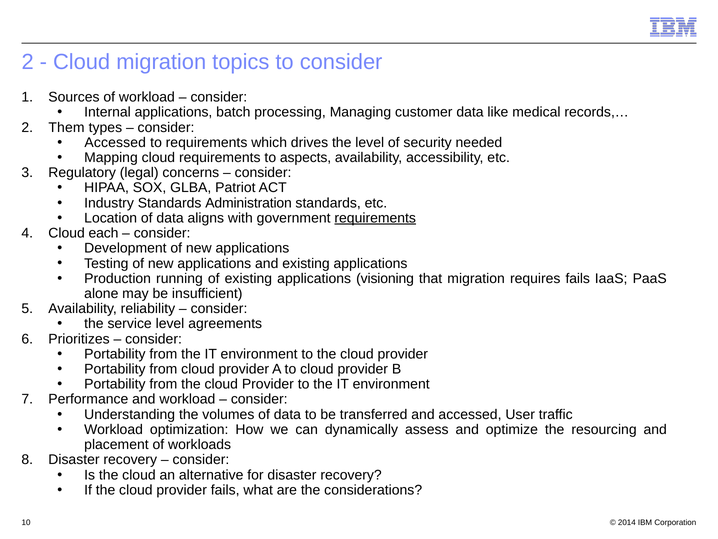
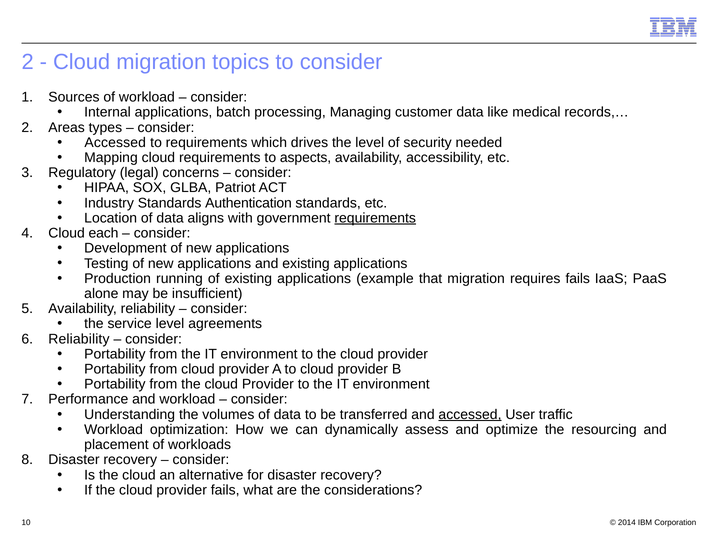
Them: Them -> Areas
Administration: Administration -> Authentication
visioning: visioning -> example
Prioritizes at (79, 339): Prioritizes -> Reliability
accessed at (470, 414) underline: none -> present
